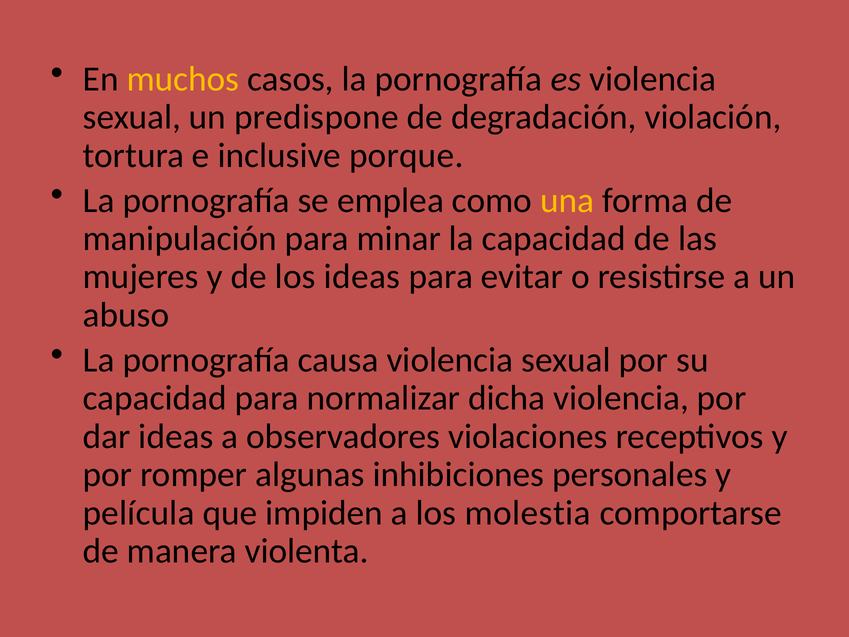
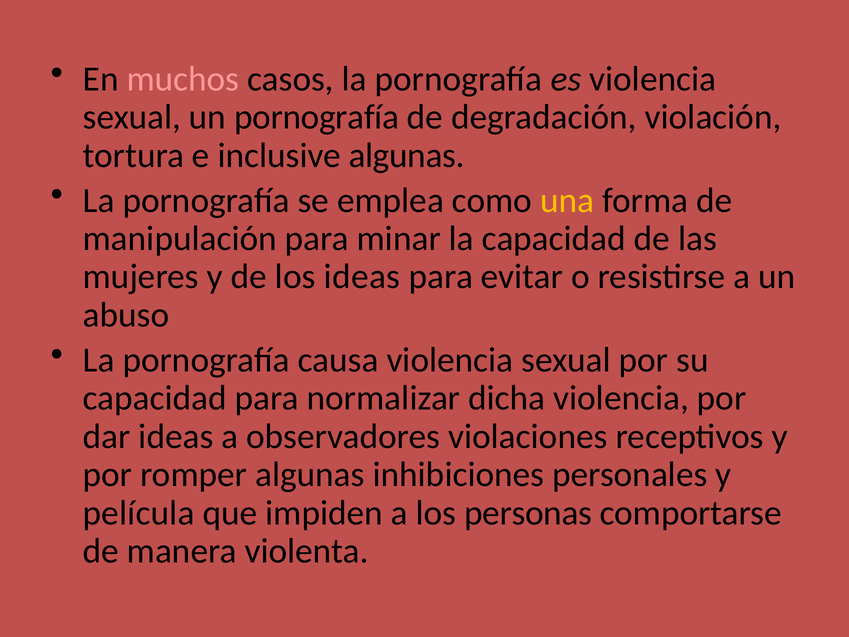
muchos colour: yellow -> pink
un predispone: predispone -> pornografía
inclusive porque: porque -> algunas
molestia: molestia -> personas
